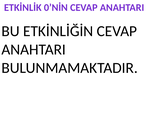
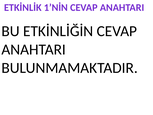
0’NİN: 0’NİN -> 1’NİN
